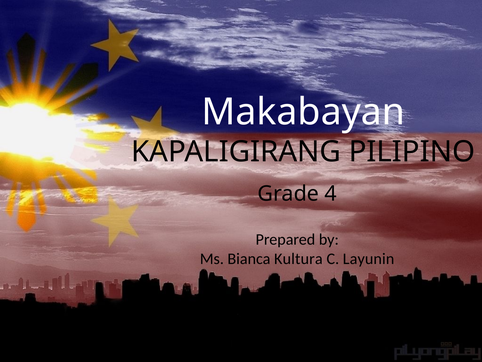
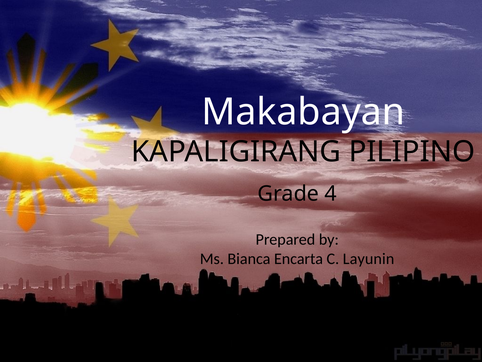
Kultura: Kultura -> Encarta
